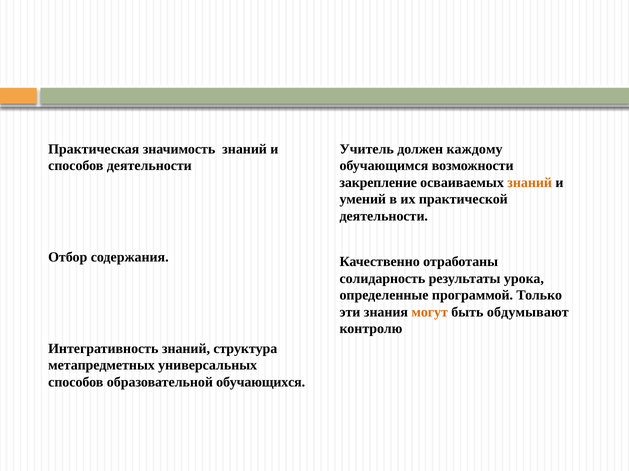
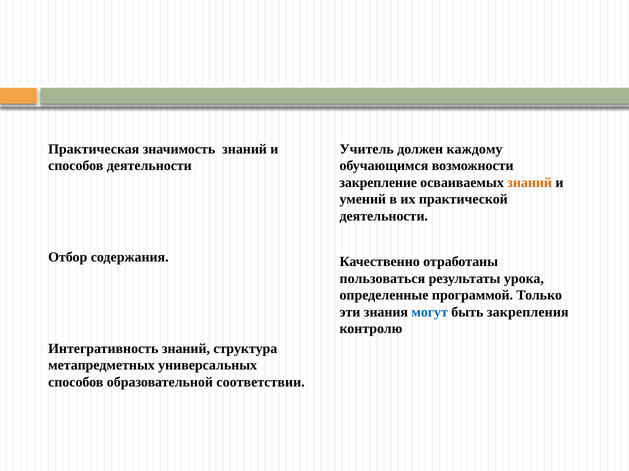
солидарность: солидарность -> пользоваться
могут colour: orange -> blue
обдумывают: обдумывают -> закрепления
обучающихся: обучающихся -> соответствии
